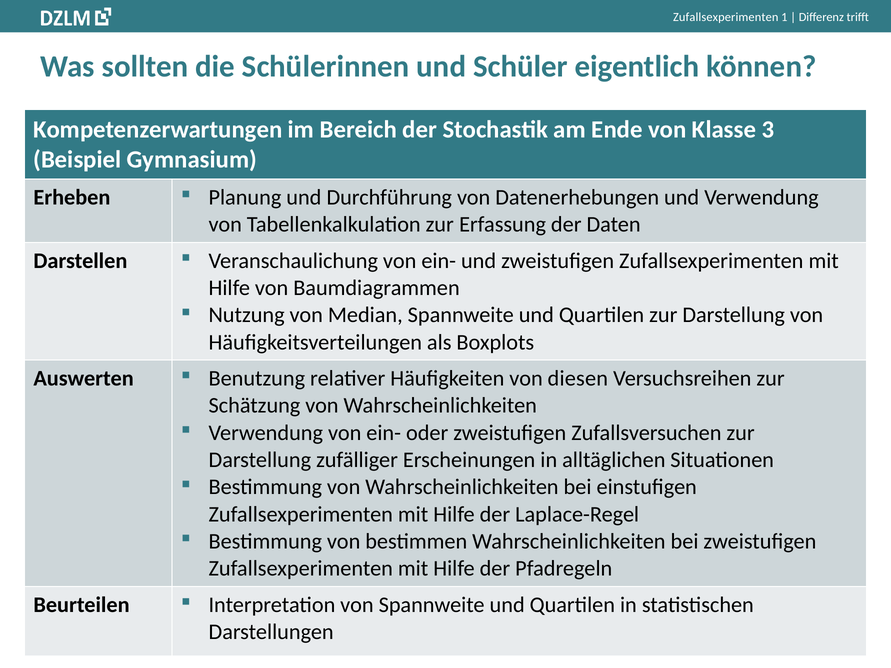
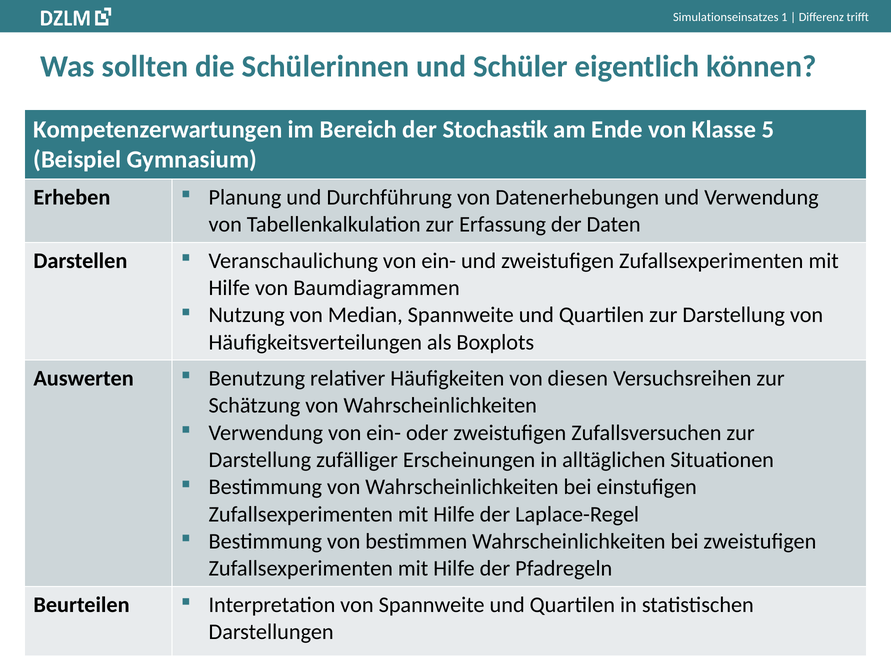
Zufallsexperimenten at (726, 17): Zufallsexperimenten -> Simulationseinsatzes
3: 3 -> 5
